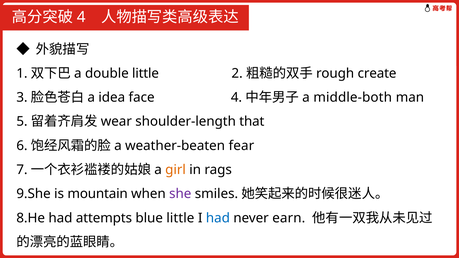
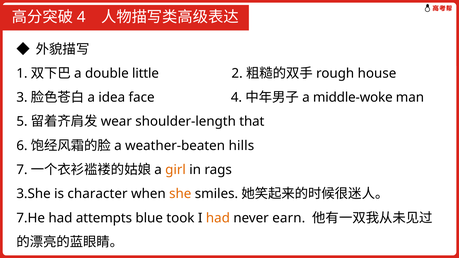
create: create -> house
middle-both: middle-both -> middle-woke
fear: fear -> hills
9.She: 9.She -> 3.She
mountain: mountain -> character
she colour: purple -> orange
8.He: 8.He -> 7.He
blue little: little -> took
had at (218, 218) colour: blue -> orange
